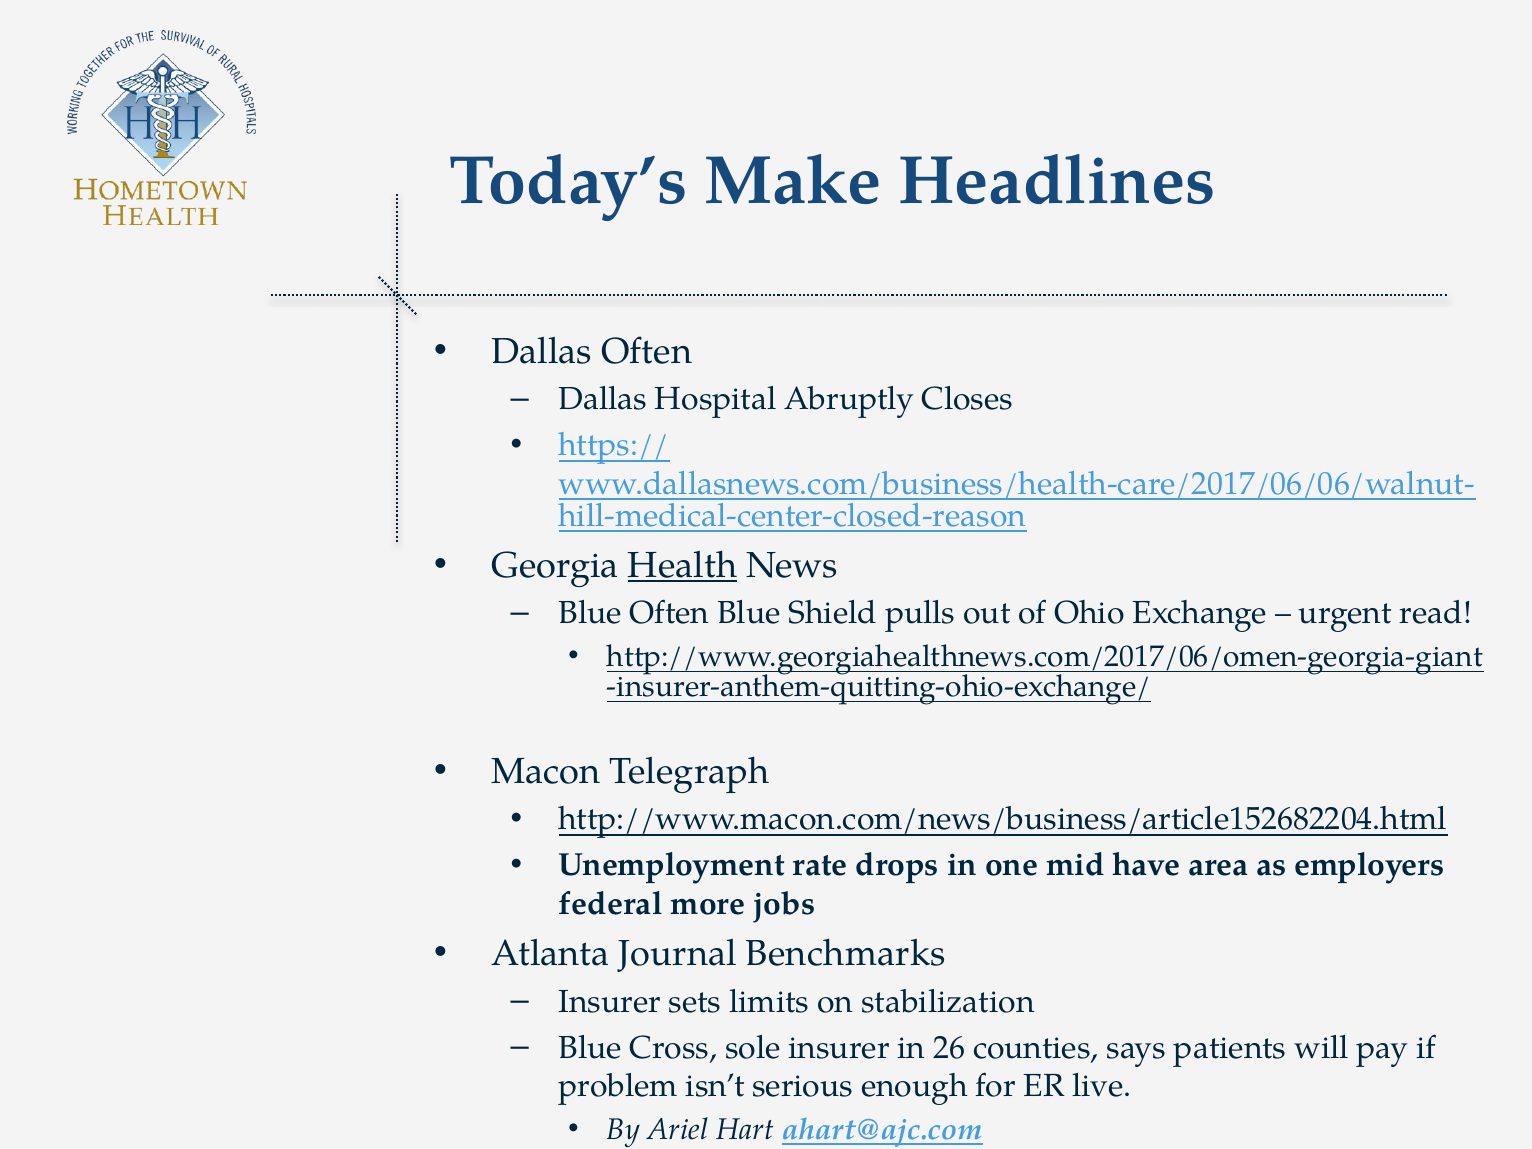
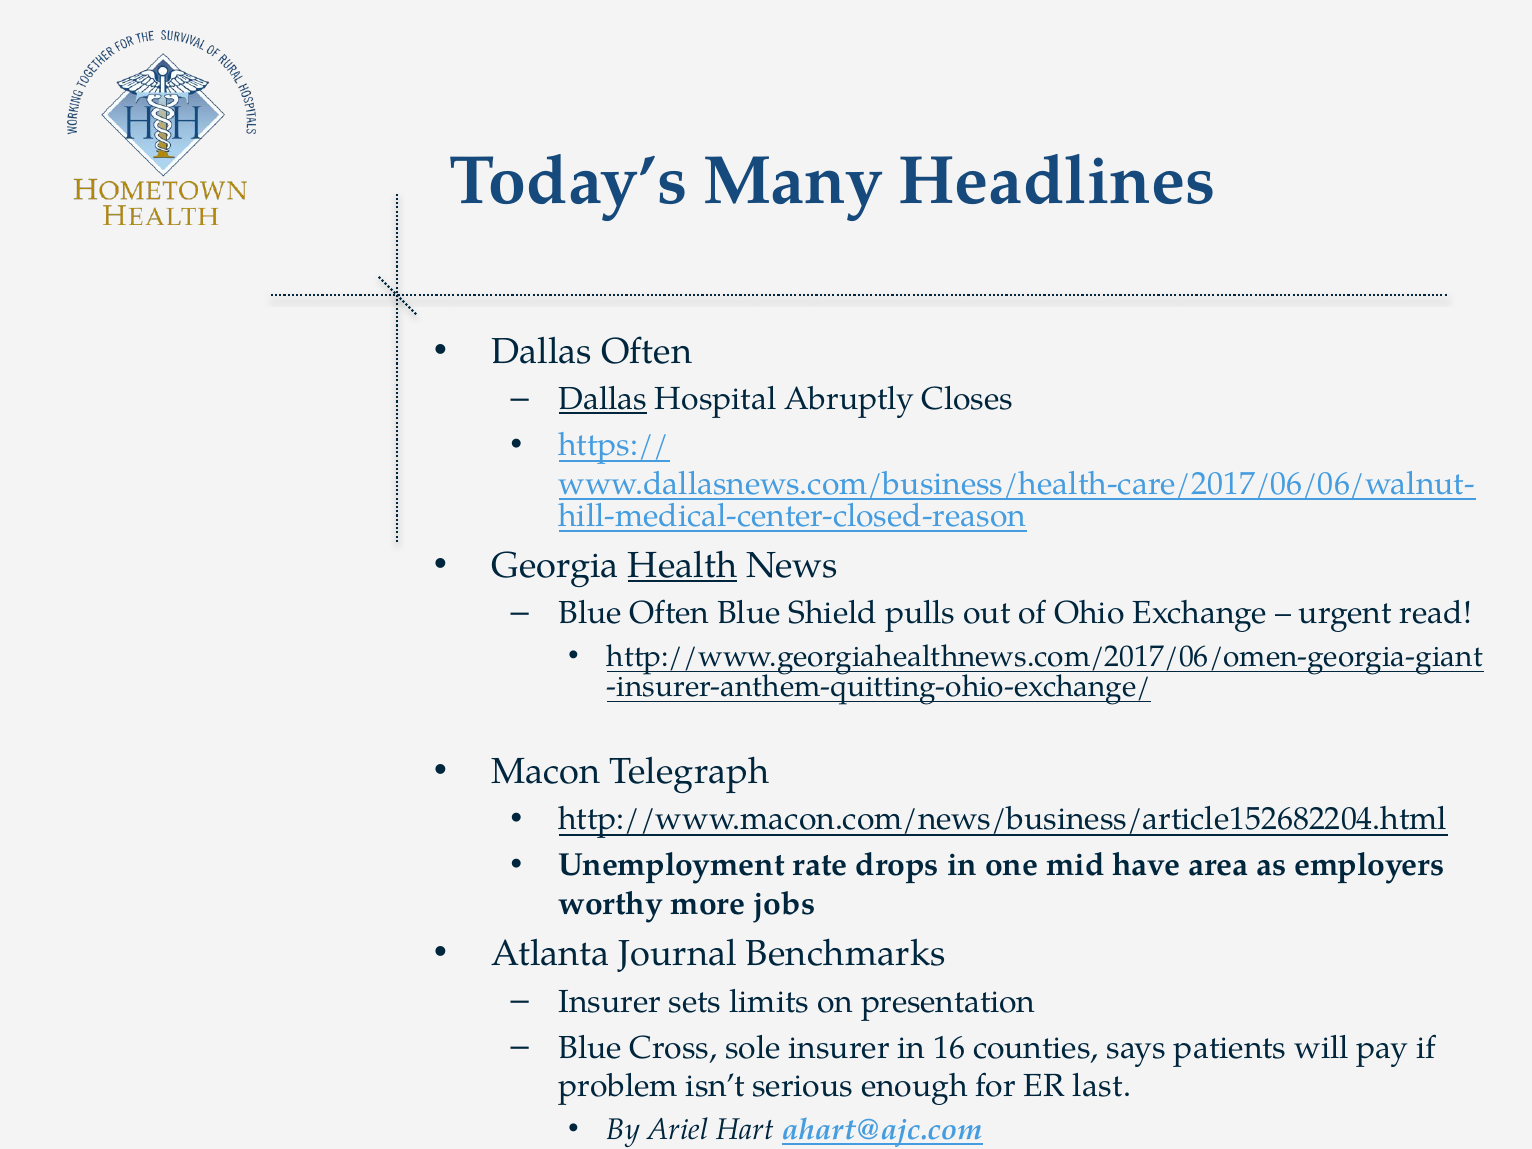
Make: Make -> Many
Dallas at (603, 399) underline: none -> present
federal: federal -> worthy
stabilization: stabilization -> presentation
26: 26 -> 16
live: live -> last
